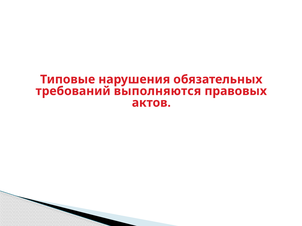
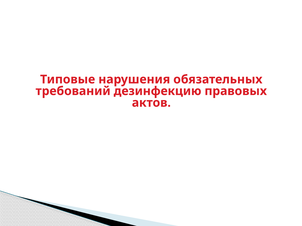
выполняются: выполняются -> дезинфекцию
